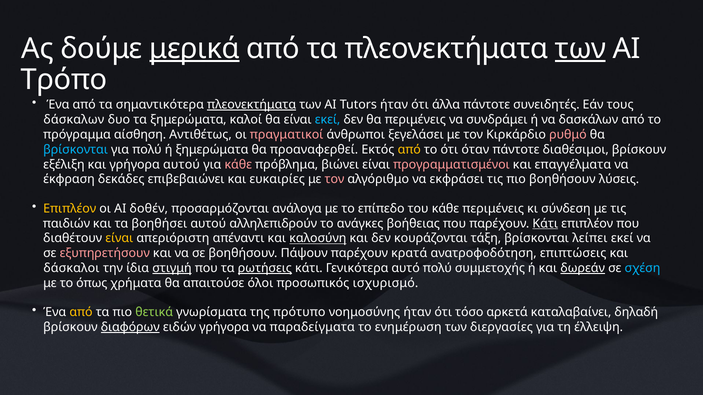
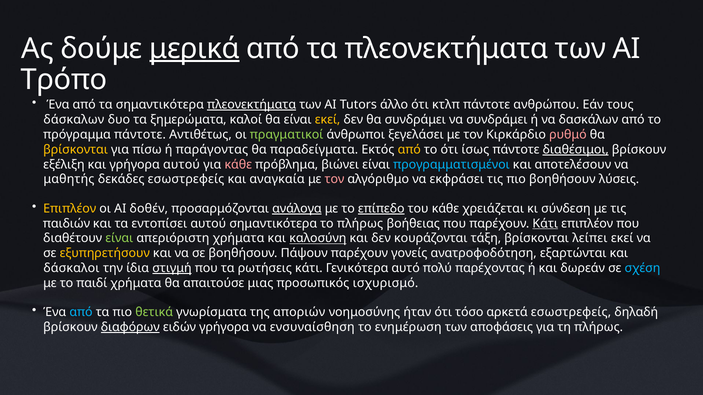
των at (581, 49) underline: present -> none
Tutors ήταν: ήταν -> άλλο
άλλα: άλλα -> κτλπ
συνειδητές: συνειδητές -> ανθρώπου
εκεί at (328, 120) colour: light blue -> yellow
θα περιμένεις: περιμένεις -> συνδράμει
πρόγραμμα αίσθηση: αίσθηση -> πάντοτε
πραγματικοί colour: pink -> light green
βρίσκονται at (76, 150) colour: light blue -> yellow
για πολύ: πολύ -> πίσω
ή ξημερώματα: ξημερώματα -> παράγοντας
προαναφερθεί: προαναφερθεί -> παραδείγματα
όταν: όταν -> ίσως
διαθέσιμοι underline: none -> present
προγραμματισμένοι colour: pink -> light blue
επαγγέλματα: επαγγέλματα -> αποτελέσουν
έκφραση: έκφραση -> μαθητής
δεκάδες επιβεβαιώνει: επιβεβαιώνει -> εσωστρεφείς
ευκαιρίες: ευκαιρίες -> αναγκαία
ανάλογα underline: none -> present
επίπεδο underline: none -> present
κάθε περιμένεις: περιμένεις -> χρειάζεται
βοηθήσει: βοηθήσει -> εντοπίσει
αυτού αλληλεπιδρούν: αλληλεπιδρούν -> σημαντικότερα
το ανάγκες: ανάγκες -> πλήρως
είναι at (119, 239) colour: yellow -> light green
απεριόριστη απέναντι: απέναντι -> χρήματα
εξυπηρετήσουν colour: pink -> yellow
κρατά: κρατά -> γονείς
επιπτώσεις: επιπτώσεις -> εξαρτώνται
ρωτήσεις underline: present -> none
συμμετοχής: συμμετοχής -> παρέχοντας
δωρεάν underline: present -> none
όπως: όπως -> παιδί
όλοι: όλοι -> μιας
από at (81, 313) colour: yellow -> light blue
πρότυπο: πρότυπο -> αποριών
αρκετά καταλαβαίνει: καταλαβαίνει -> εσωστρεφείς
παραδείγματα: παραδείγματα -> ενσυναίσθηση
διεργασίες: διεργασίες -> αποφάσεις
τη έλλειψη: έλλειψη -> πλήρως
